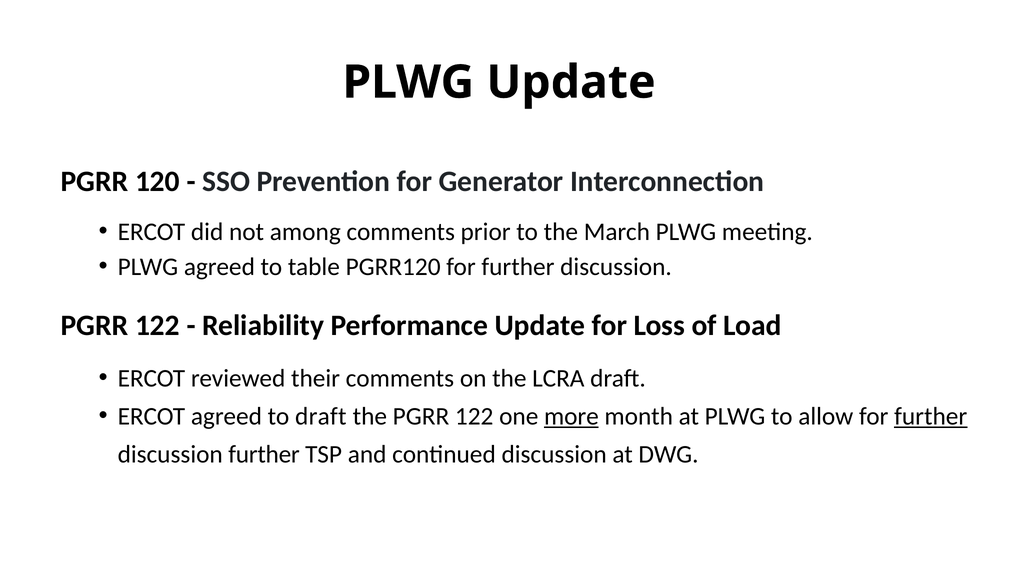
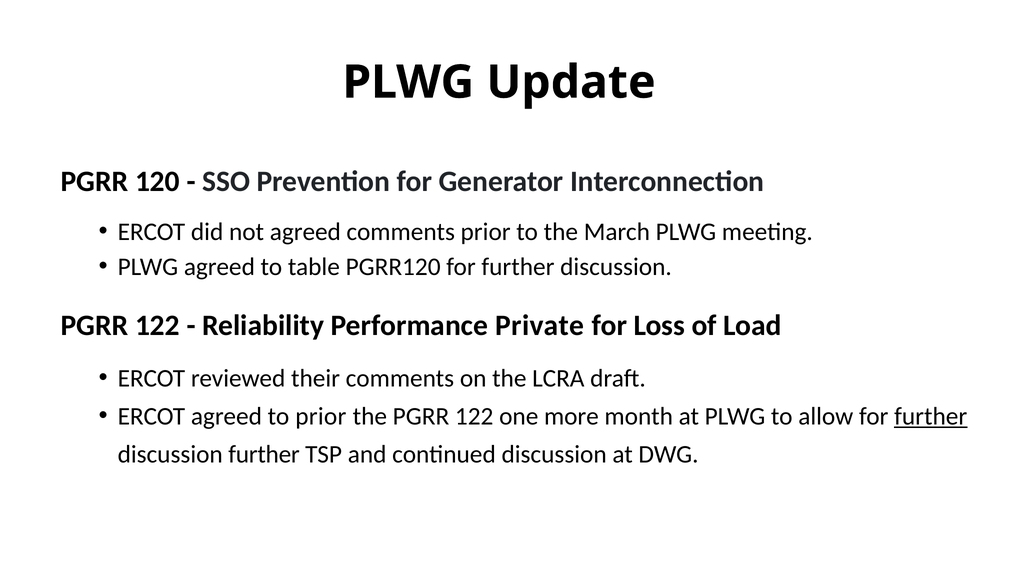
not among: among -> agreed
Performance Update: Update -> Private
to draft: draft -> prior
more underline: present -> none
